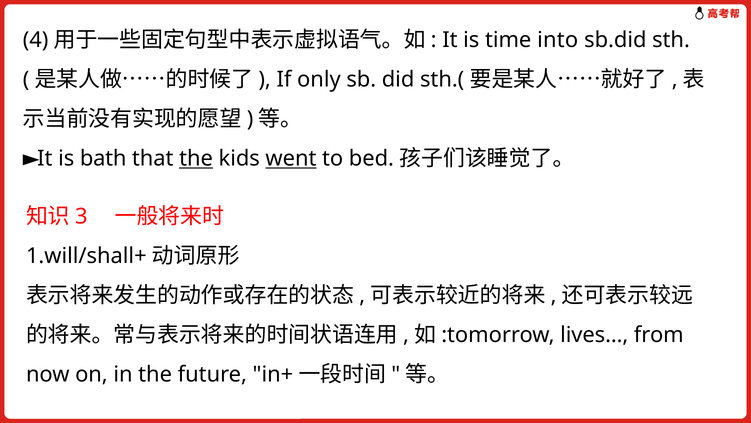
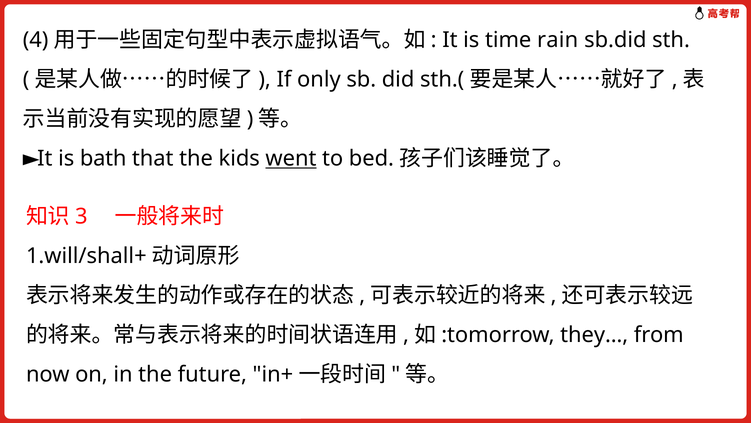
into: into -> rain
the at (196, 158) underline: present -> none
lives…: lives… -> they…
